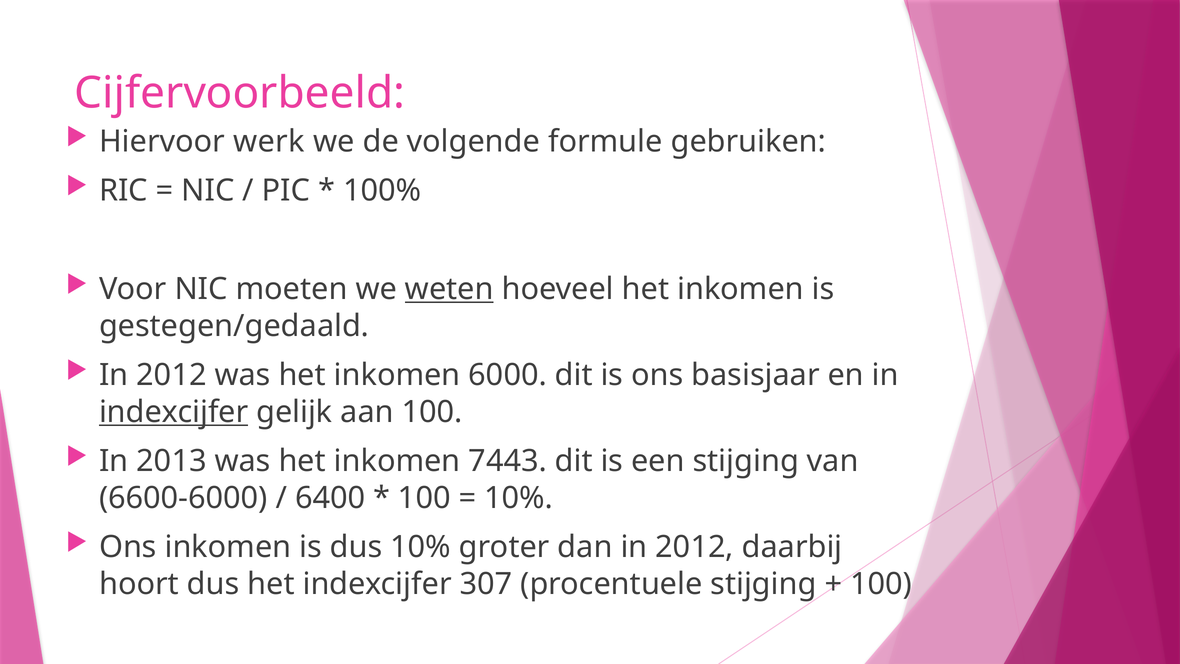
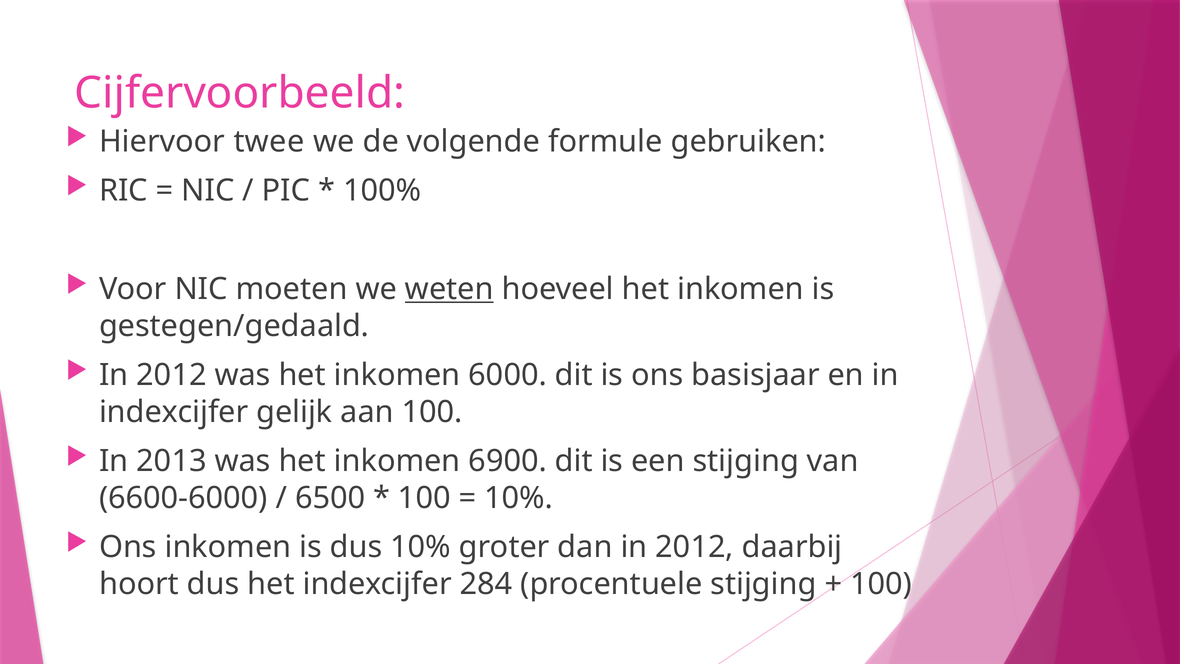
werk: werk -> twee
indexcijfer at (174, 412) underline: present -> none
7443: 7443 -> 6900
6400: 6400 -> 6500
307: 307 -> 284
